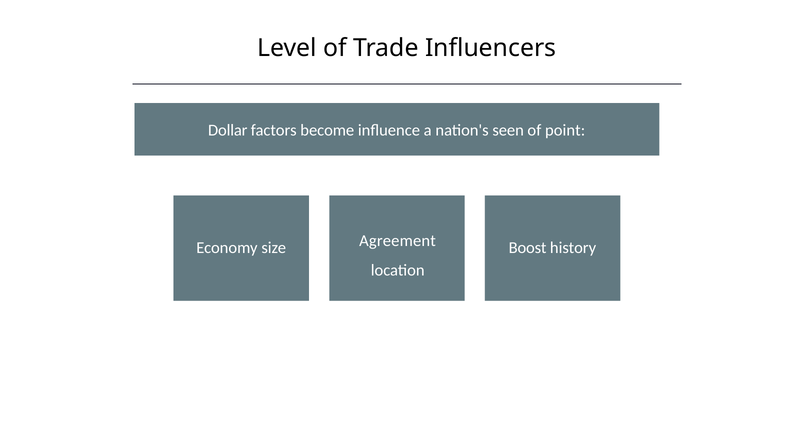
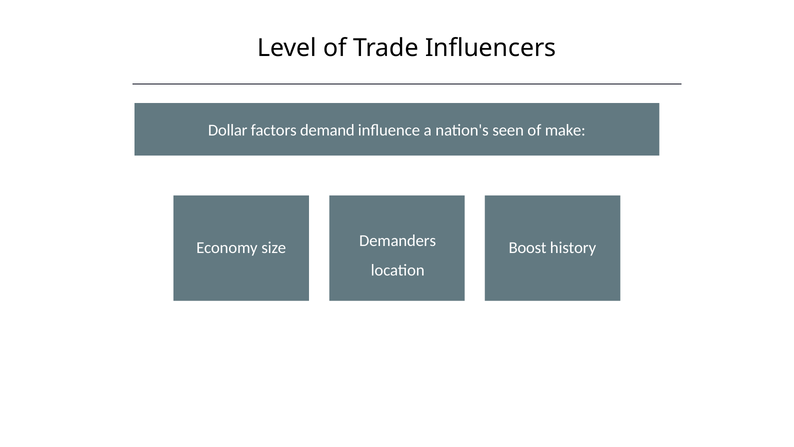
become: become -> demand
point: point -> make
Agreement: Agreement -> Demanders
